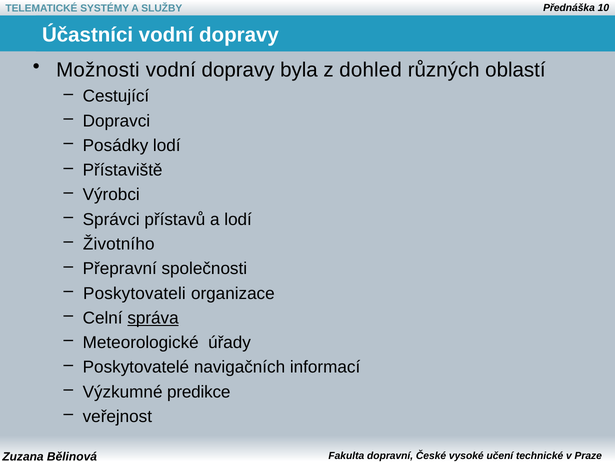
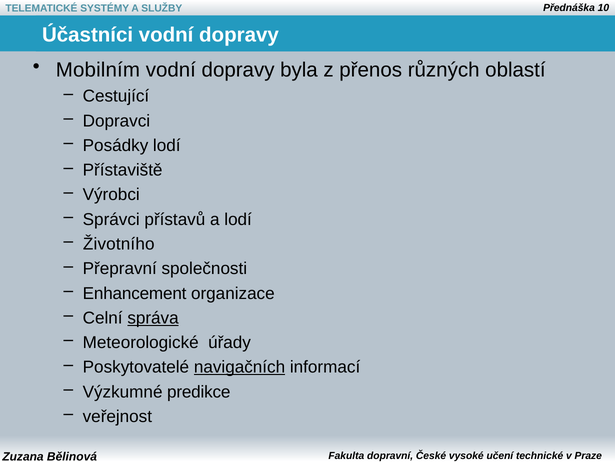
Možnosti: Možnosti -> Mobilním
dohled: dohled -> přenos
Poskytovateli: Poskytovateli -> Enhancement
navigačních underline: none -> present
